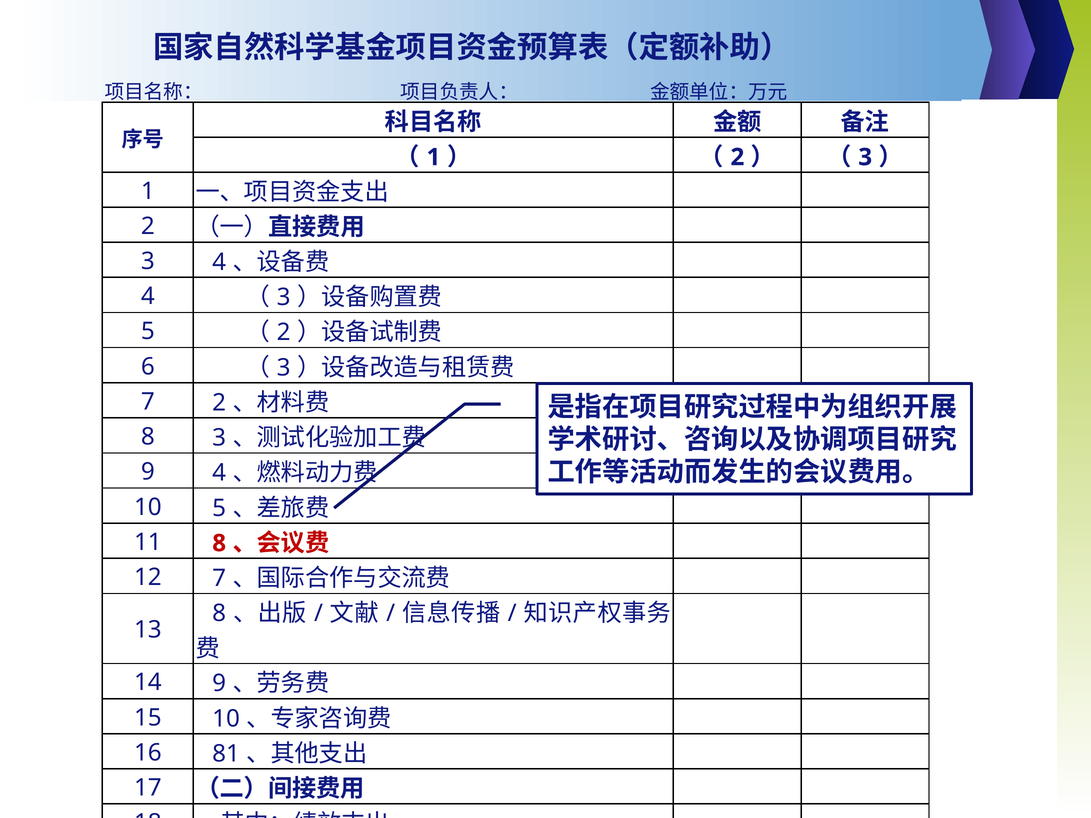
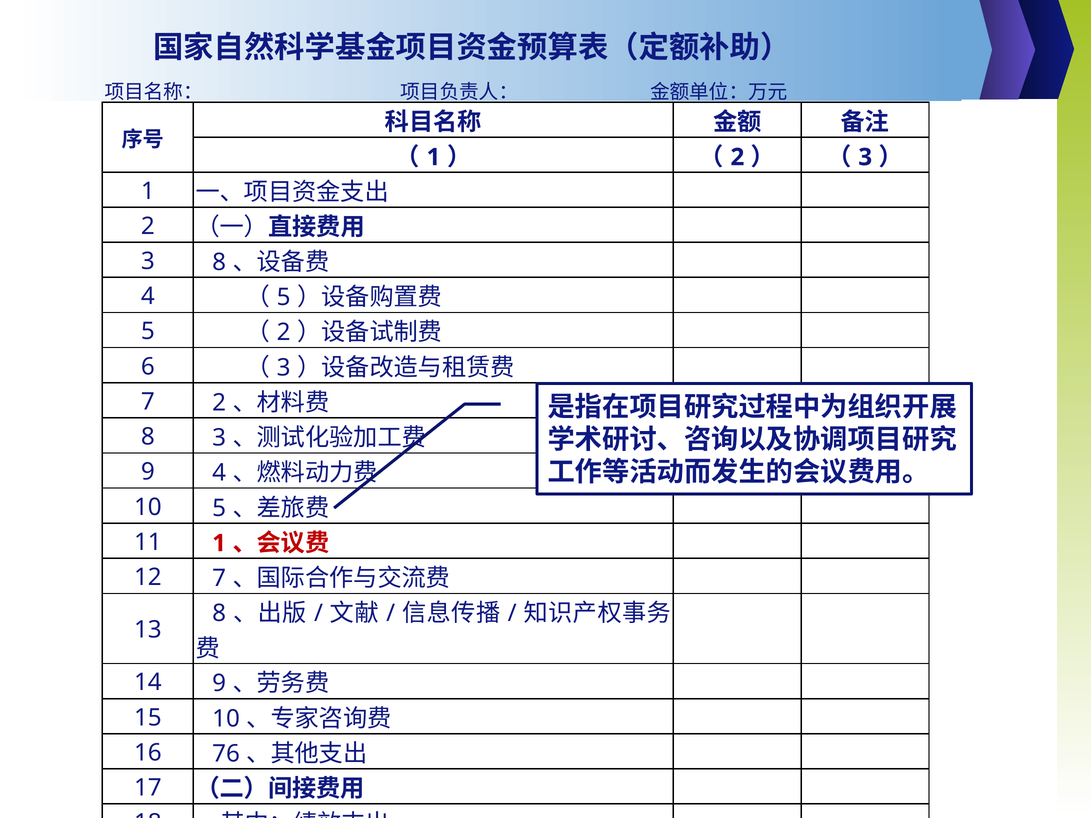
3 4: 4 -> 8
3 at (284, 297): 3 -> 5
11 8: 8 -> 1
81: 81 -> 76
